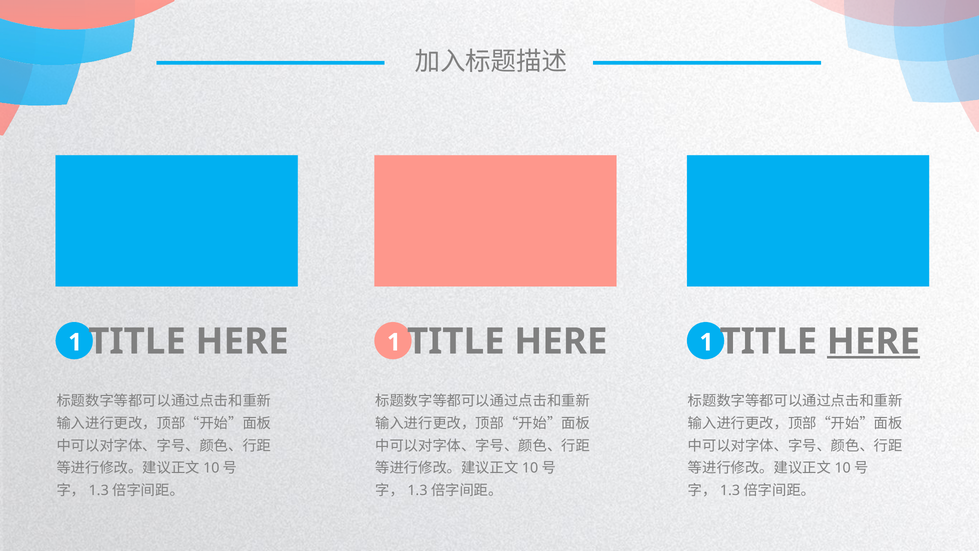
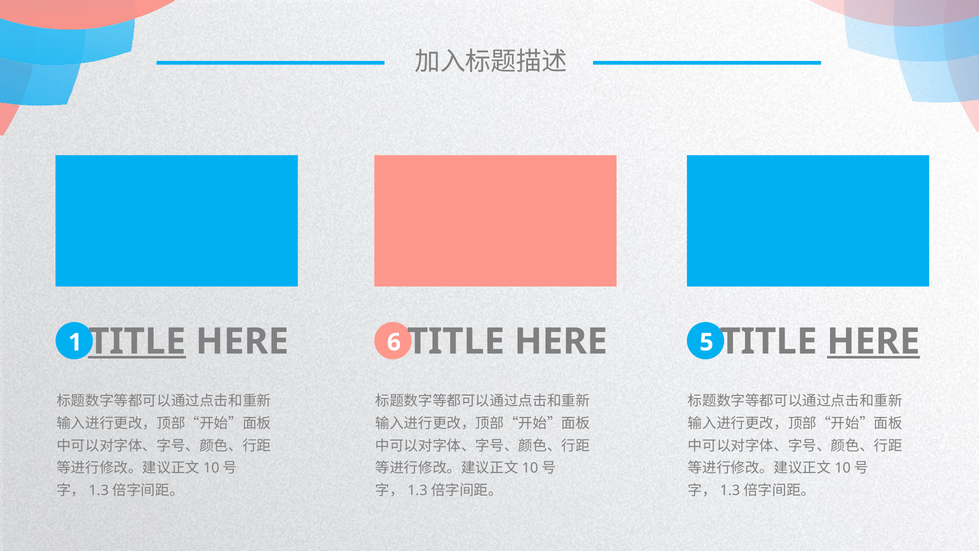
TITLE at (137, 341) underline: none -> present
1 at (394, 342): 1 -> 6
1 at (707, 342): 1 -> 5
